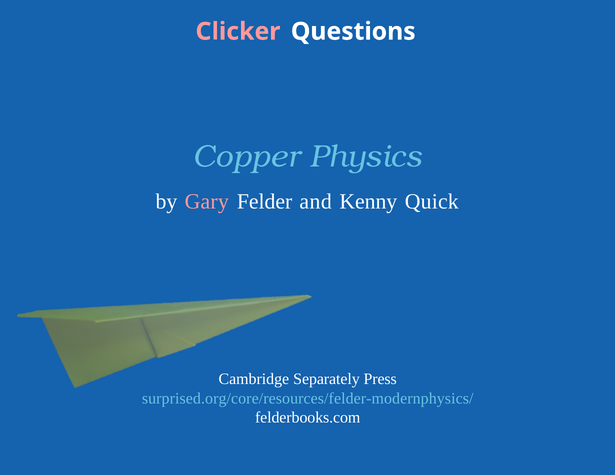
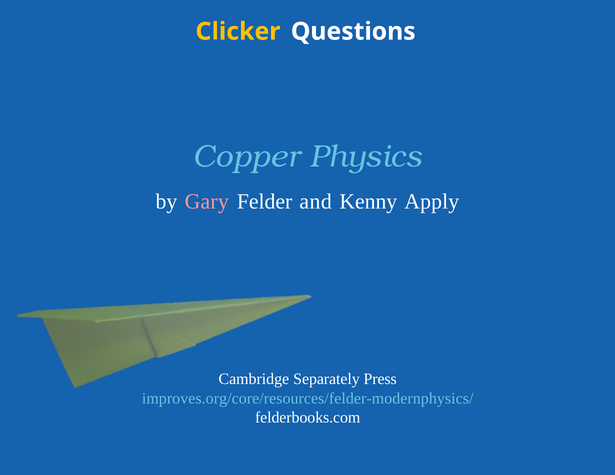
Clicker colour: pink -> yellow
Quick: Quick -> Apply
surprised.org/core/resources/felder-modernphysics/: surprised.org/core/resources/felder-modernphysics/ -> improves.org/core/resources/felder-modernphysics/
